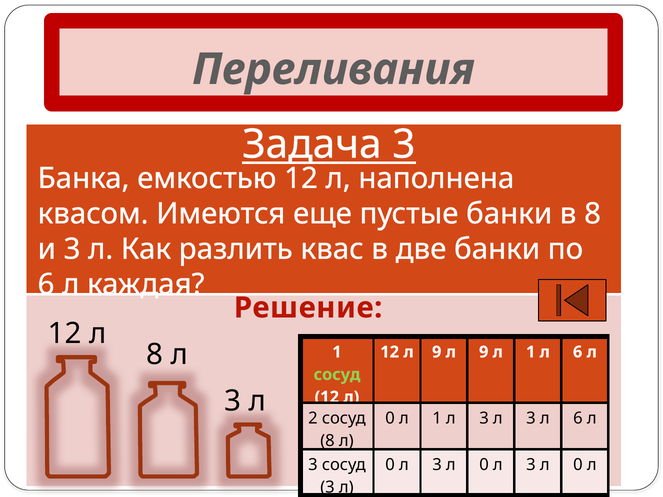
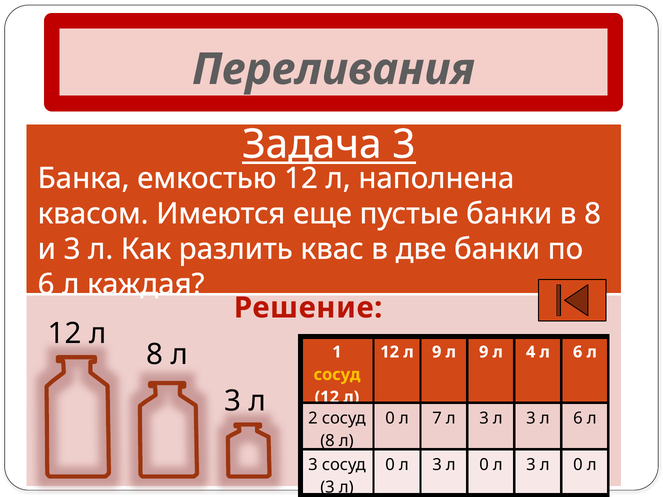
9 л 1: 1 -> 4
сосуд at (337, 375) colour: light green -> yellow
0 л 1: 1 -> 7
